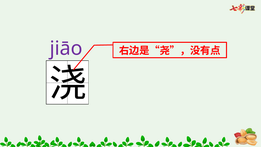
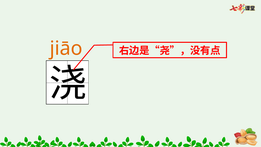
jiāo colour: purple -> orange
